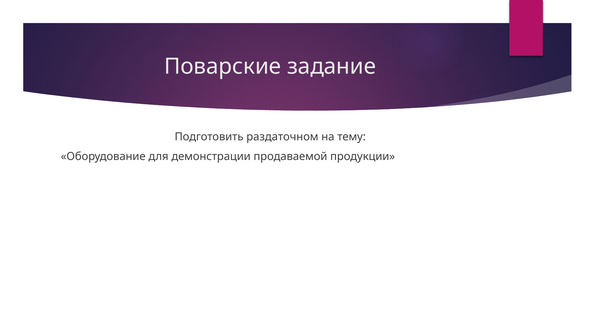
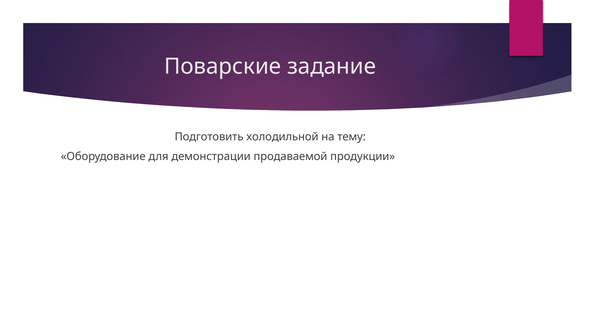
раздаточном: раздаточном -> холодильной
